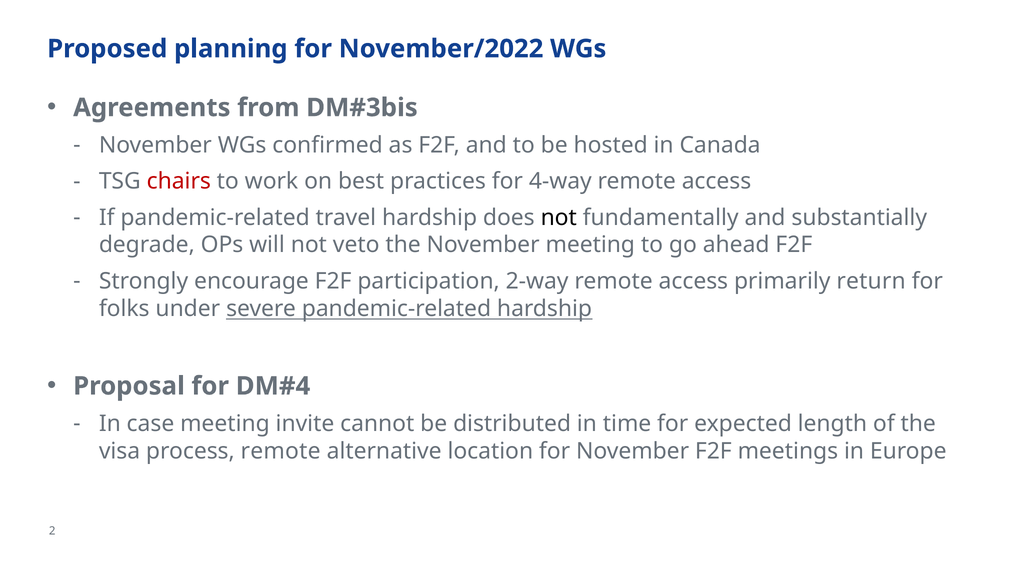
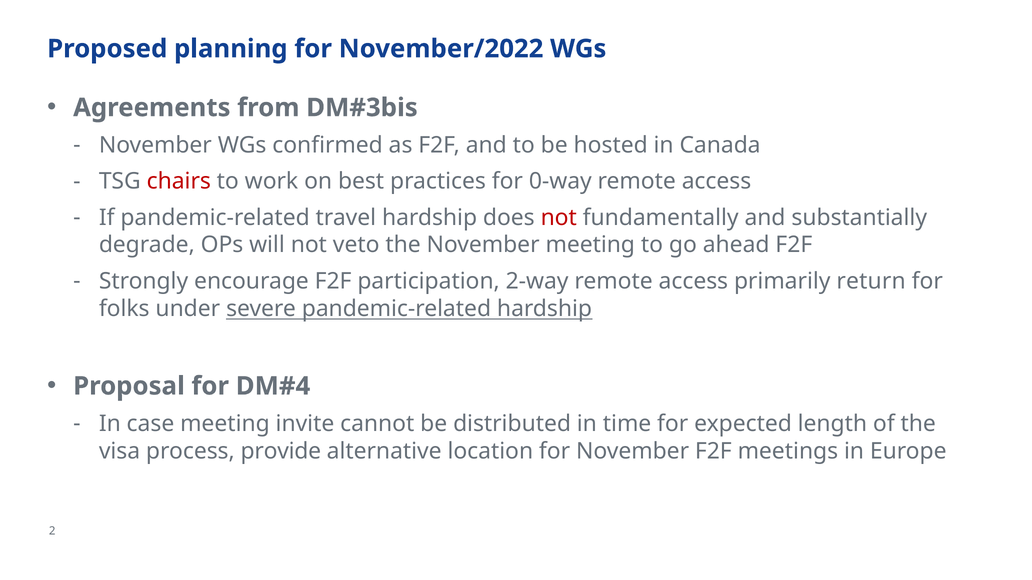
4-way: 4-way -> 0-way
not at (559, 218) colour: black -> red
process remote: remote -> provide
